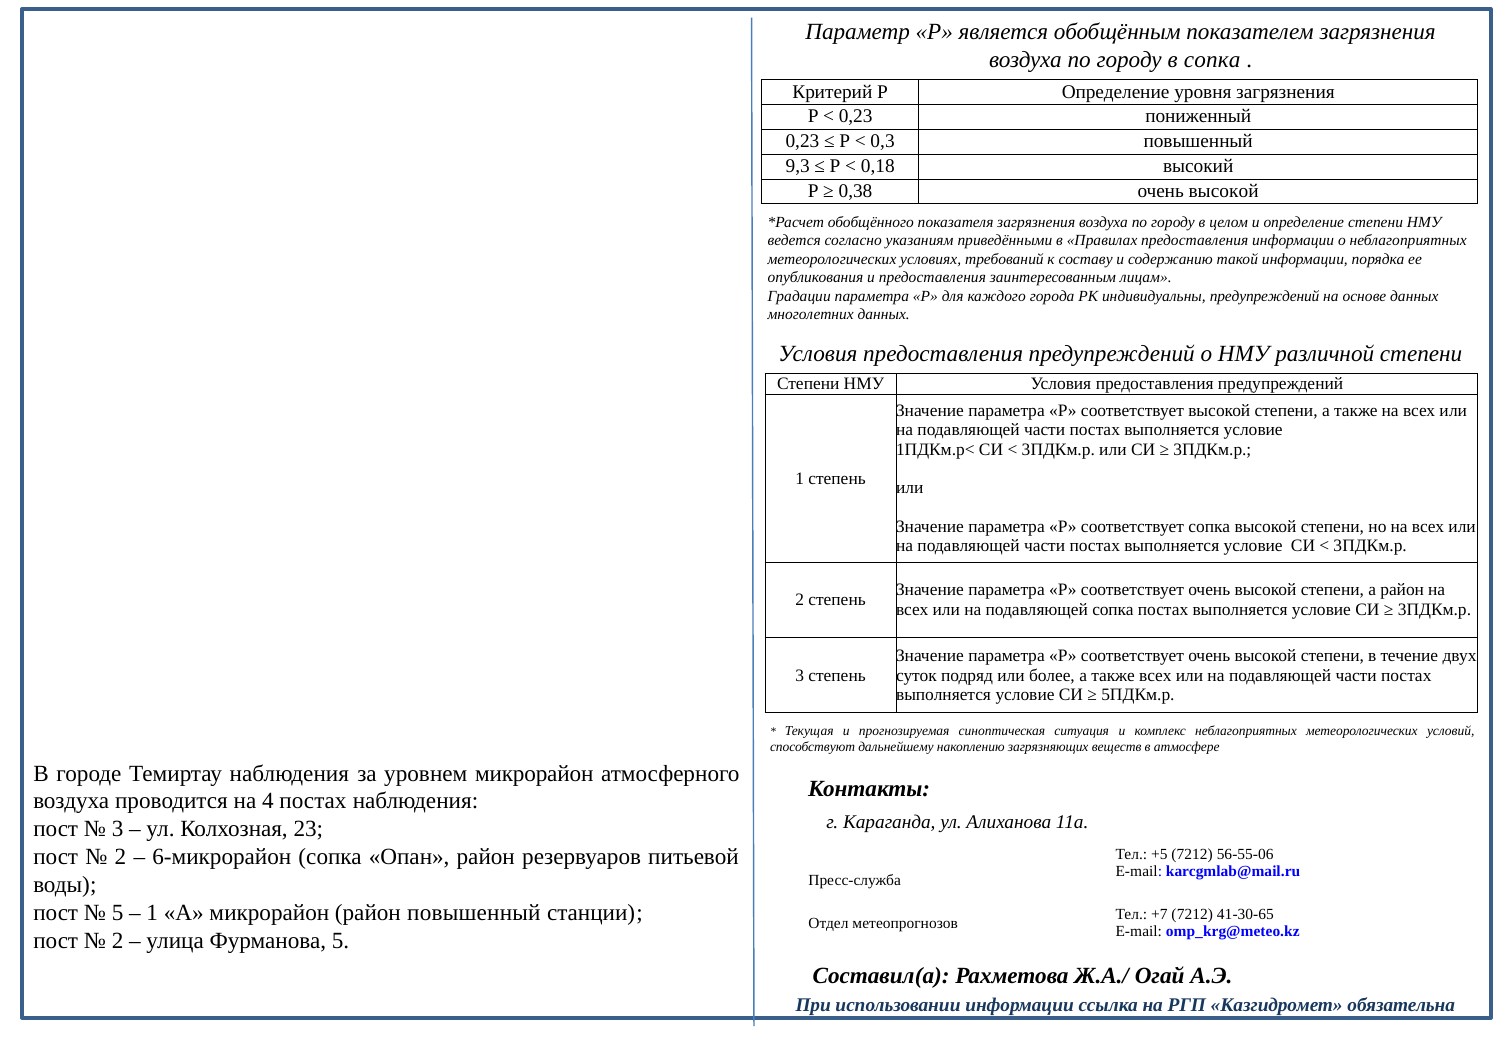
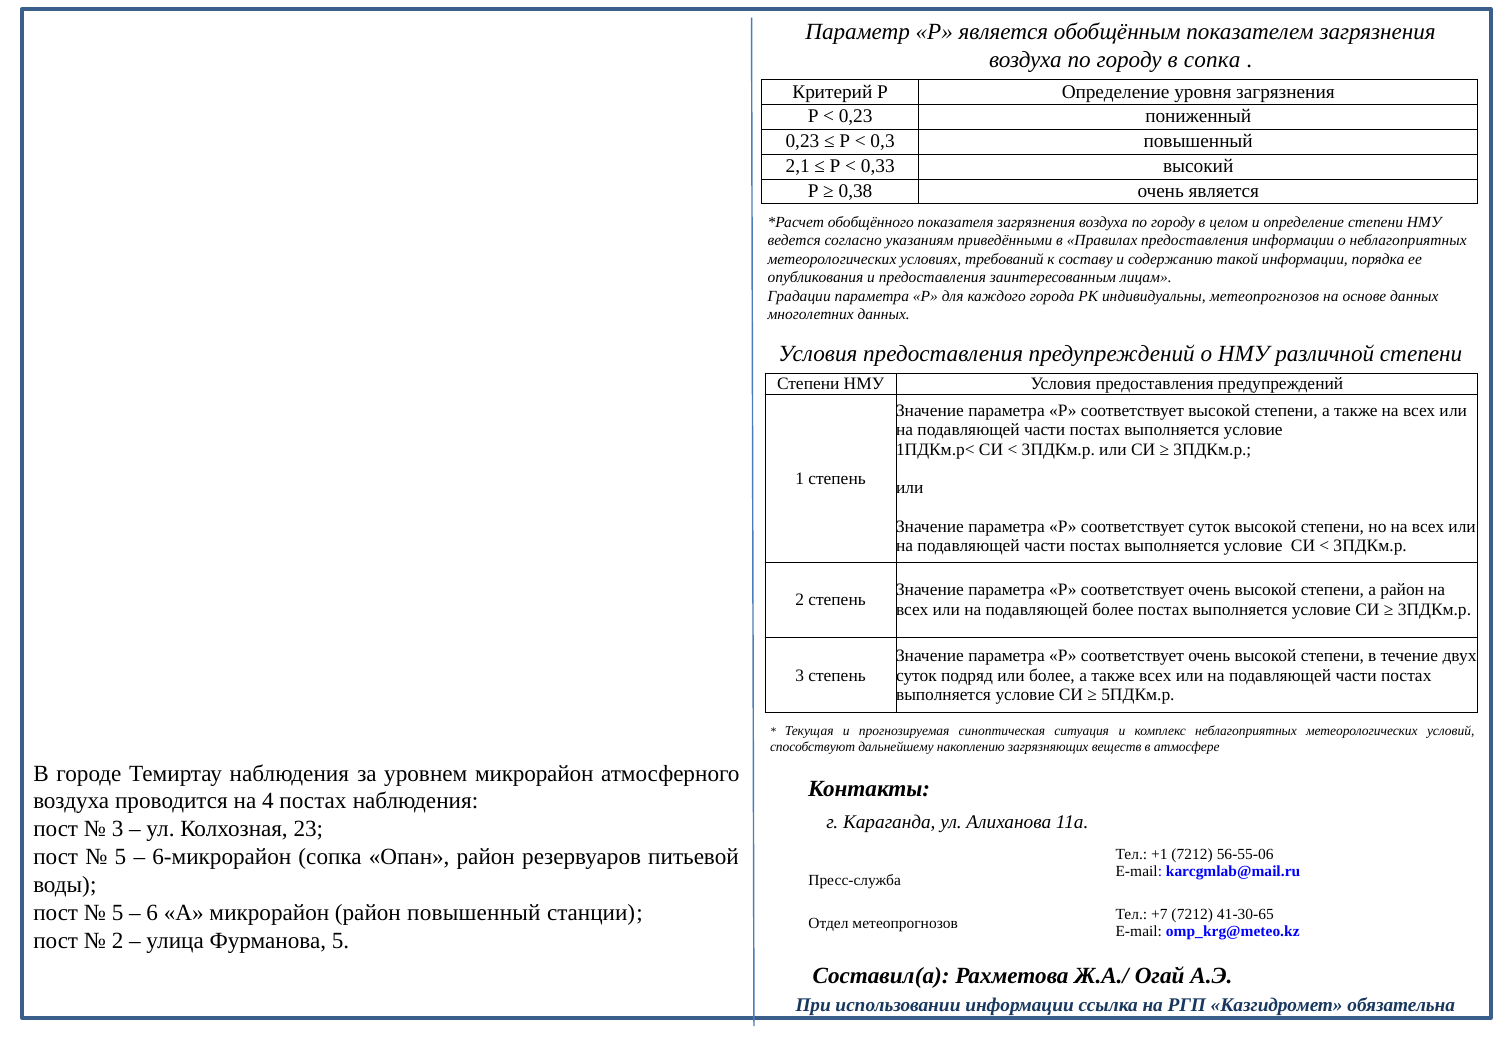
9,3: 9,3 -> 2,1
0,18: 0,18 -> 0,33
0,38 очень высокой: высокой -> является
индивидуальны предупреждений: предупреждений -> метеопрогнозов
соответствует сопка: сопка -> суток
подавляющей сопка: сопка -> более
2 at (120, 857): 2 -> 5
+5: +5 -> +1
1 at (152, 913): 1 -> 6
